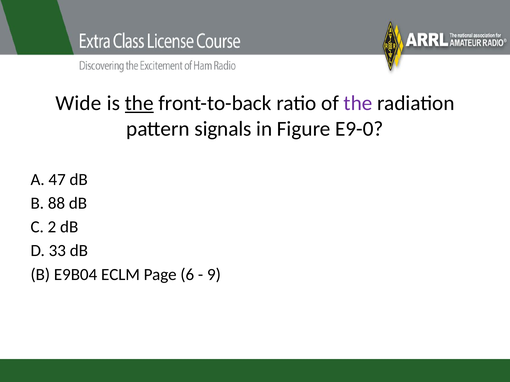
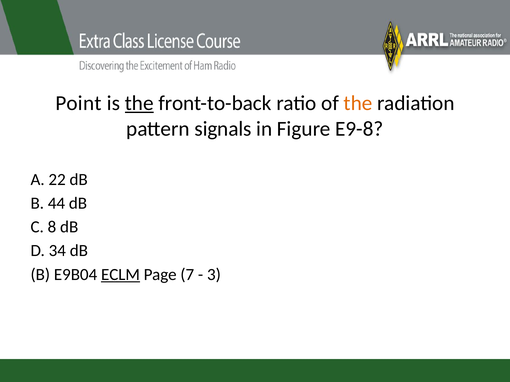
Wide: Wide -> Point
the at (358, 103) colour: purple -> orange
E9-0: E9-0 -> E9-8
47: 47 -> 22
88: 88 -> 44
2: 2 -> 8
33: 33 -> 34
ECLM underline: none -> present
6: 6 -> 7
9: 9 -> 3
